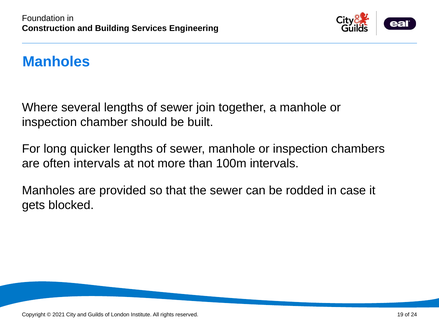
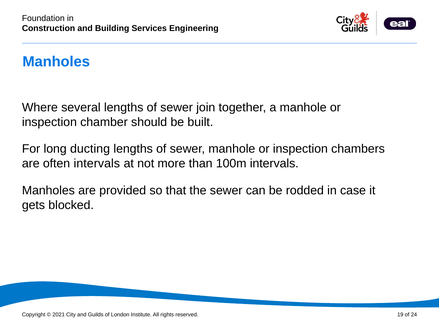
quicker: quicker -> ducting
